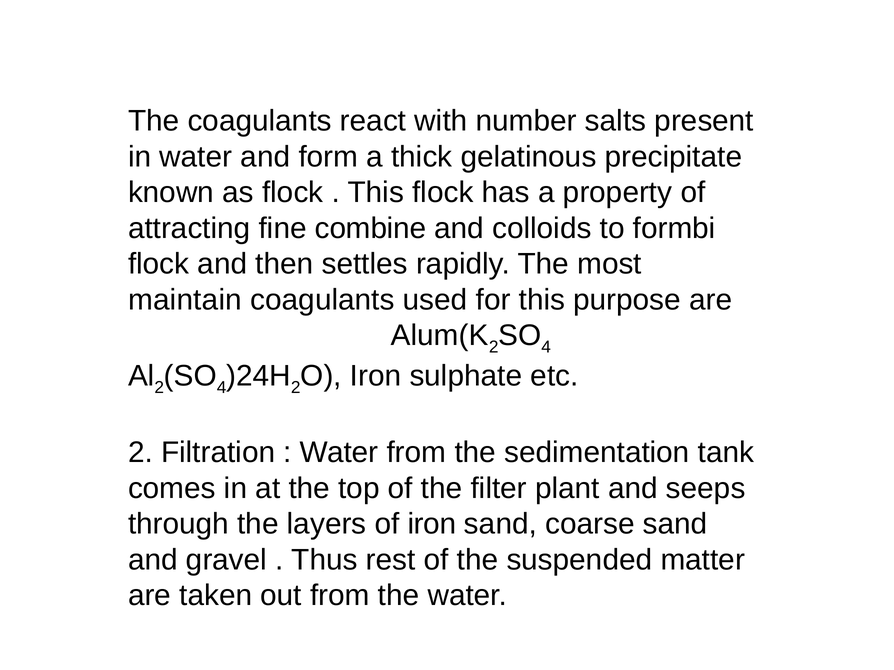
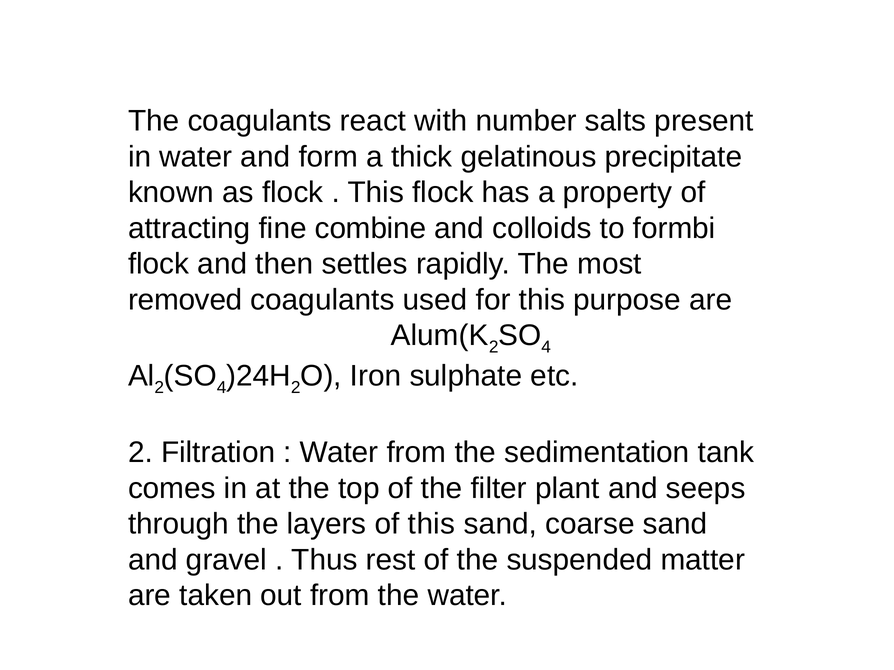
maintain: maintain -> removed
of iron: iron -> this
